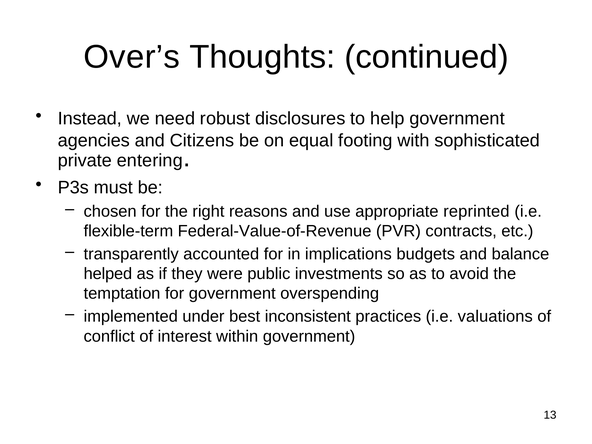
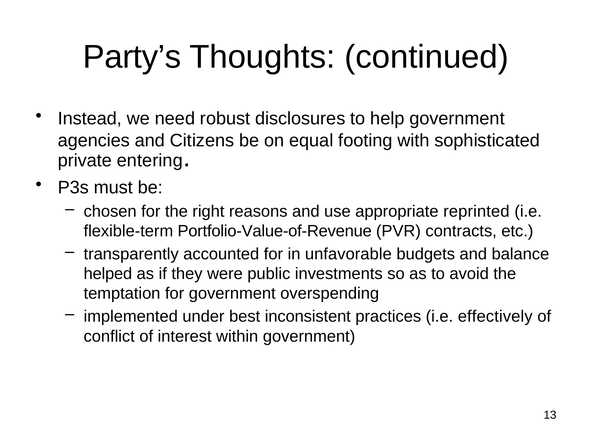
Over’s: Over’s -> Party’s
Federal-Value-of-Revenue: Federal-Value-of-Revenue -> Portfolio-Value-of-Revenue
implications: implications -> unfavorable
valuations: valuations -> effectively
